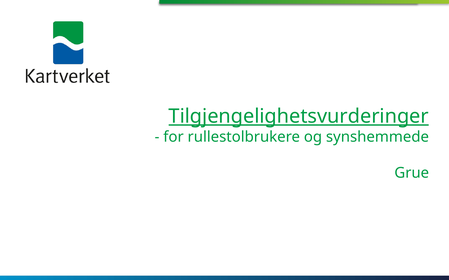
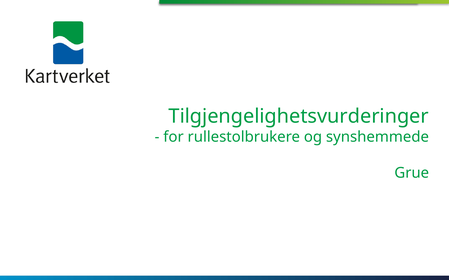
Tilgjengelighetsvurderinger underline: present -> none
